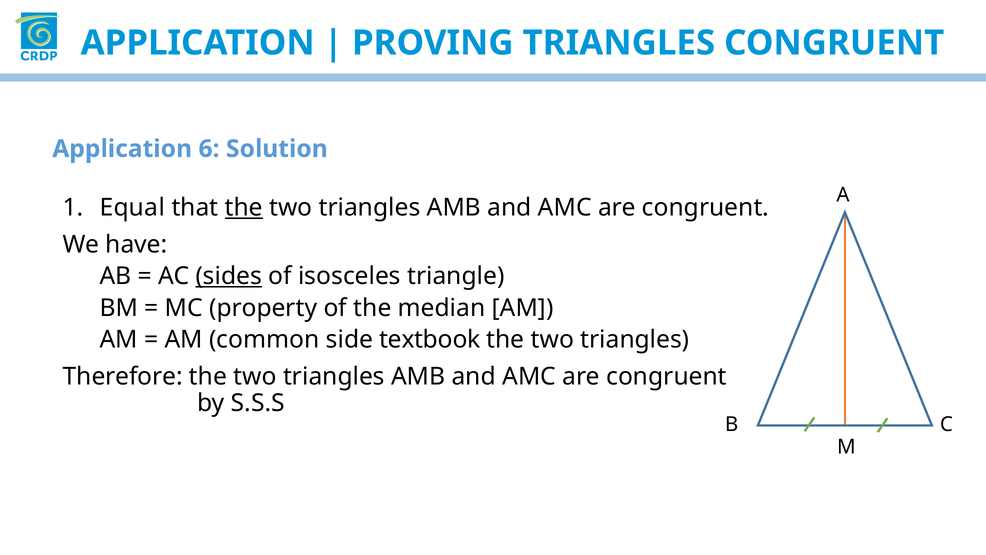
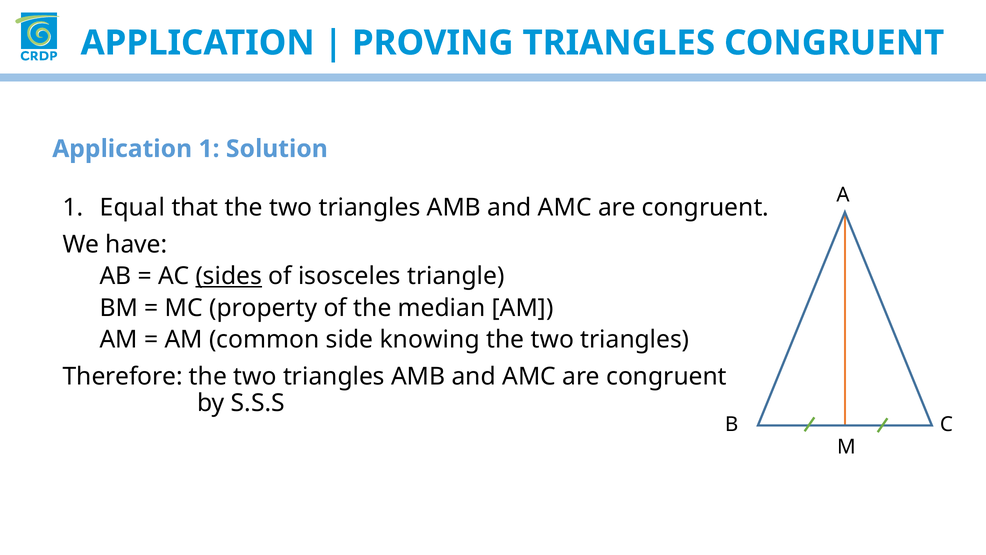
Application 6: 6 -> 1
the at (244, 207) underline: present -> none
textbook: textbook -> knowing
